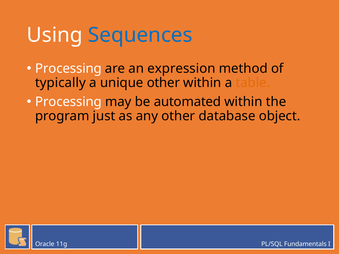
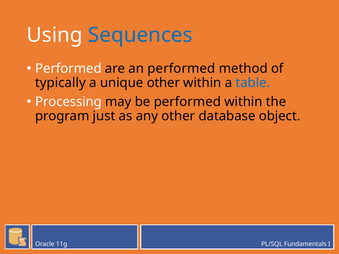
Processing at (68, 69): Processing -> Performed
an expression: expression -> performed
table colour: orange -> blue
be automated: automated -> performed
